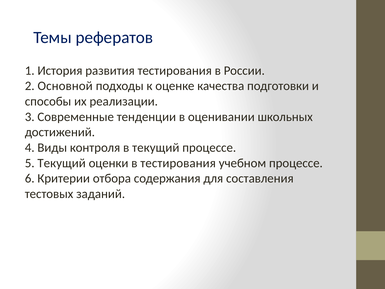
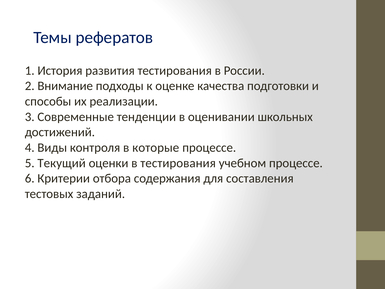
Основной: Основной -> Внимание
в текущий: текущий -> которые
